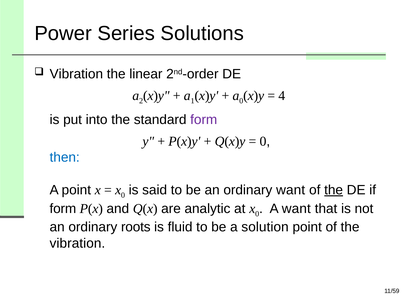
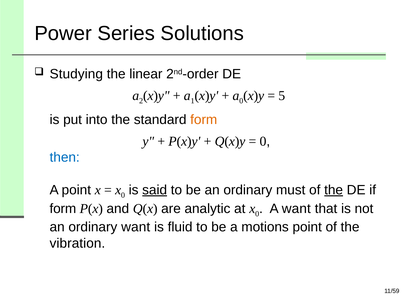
Vibration at (76, 74): Vibration -> Studying
4: 4 -> 5
form at (204, 119) colour: purple -> orange
said underline: none -> present
ordinary want: want -> must
ordinary roots: roots -> want
solution: solution -> motions
